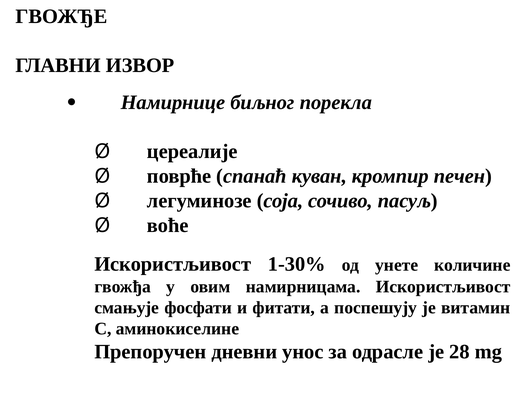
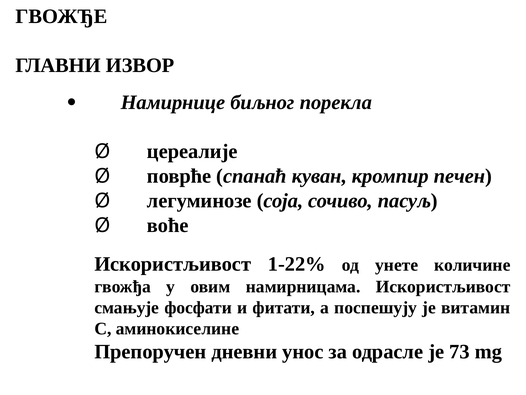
1-30%: 1-30% -> 1-22%
28: 28 -> 73
